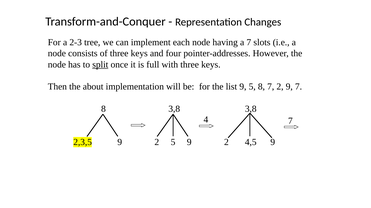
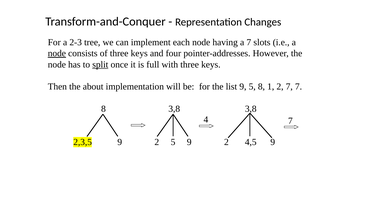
node at (57, 54) underline: none -> present
8 7: 7 -> 1
2 9: 9 -> 7
